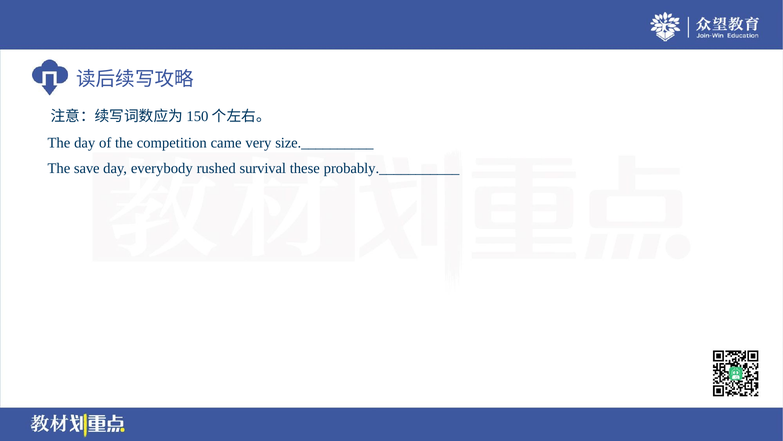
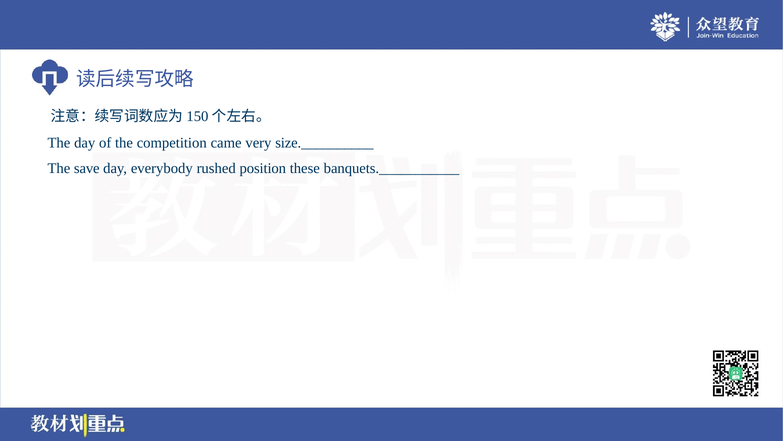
survival: survival -> position
probably.___________: probably.___________ -> banquets.___________
